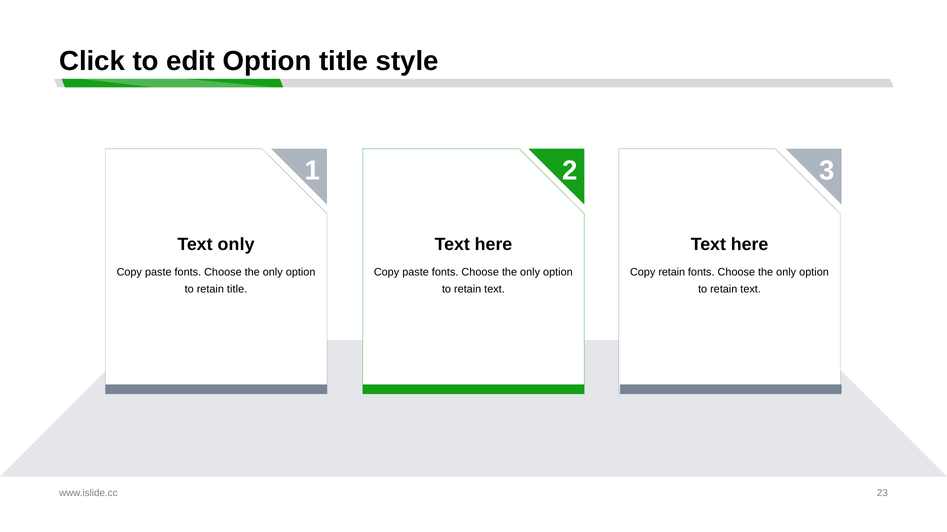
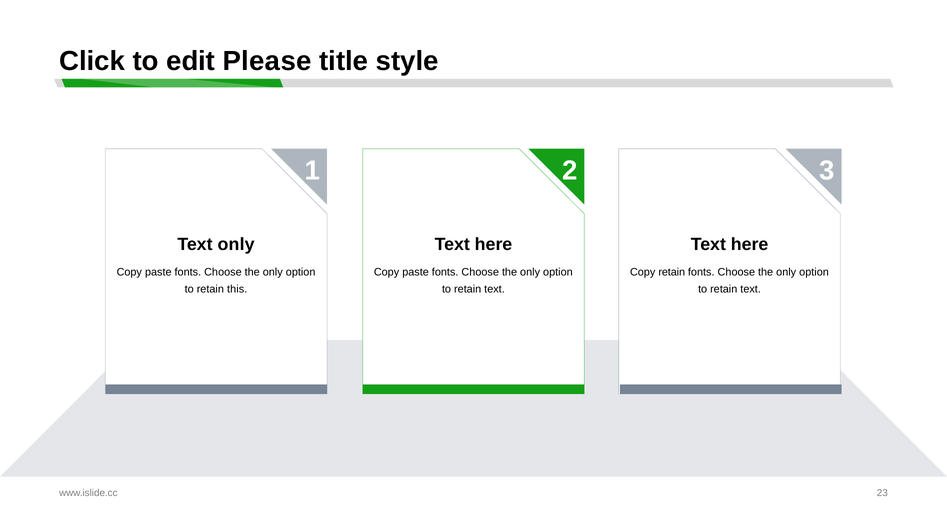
edit Option: Option -> Please
retain title: title -> this
